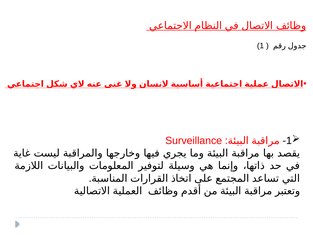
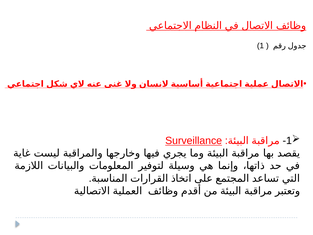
Surveillance underline: none -> present
